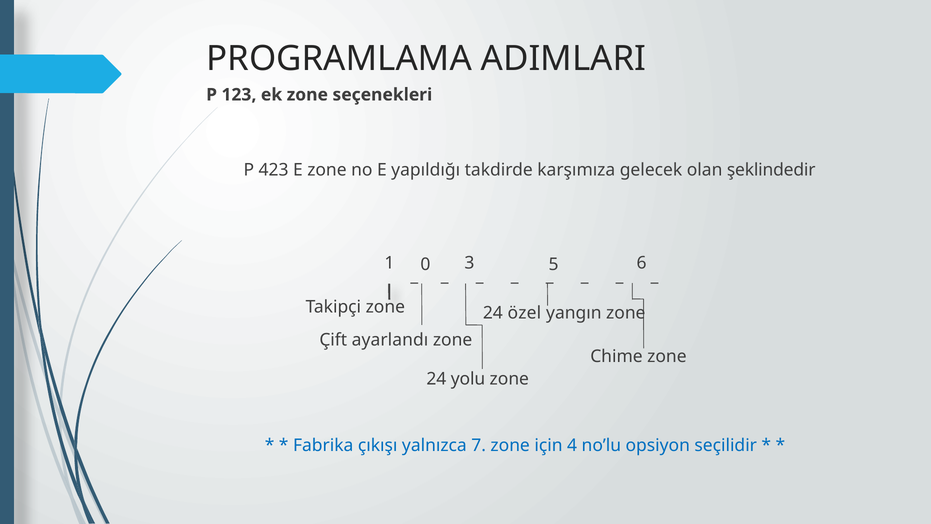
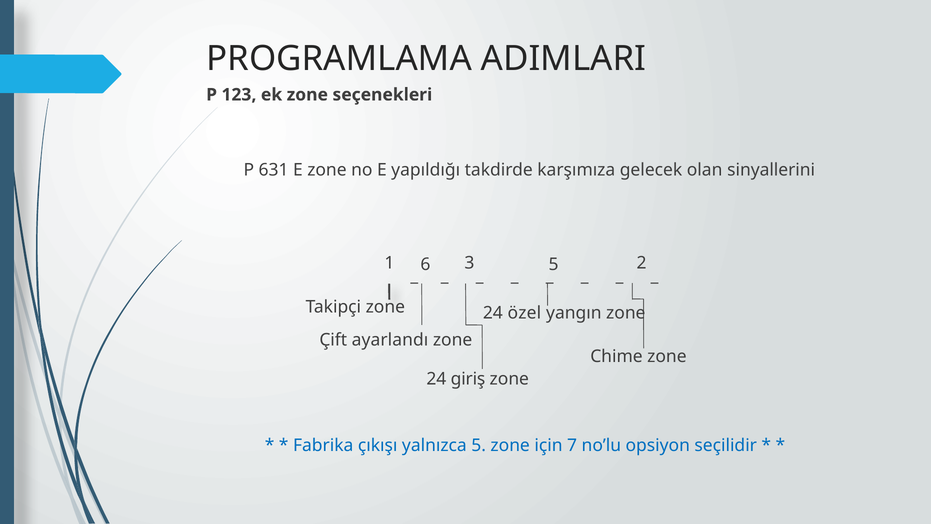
423: 423 -> 631
şeklindedir: şeklindedir -> sinyallerini
0: 0 -> 6
6: 6 -> 2
yolu: yolu -> giriş
yalnızca 7: 7 -> 5
4: 4 -> 7
